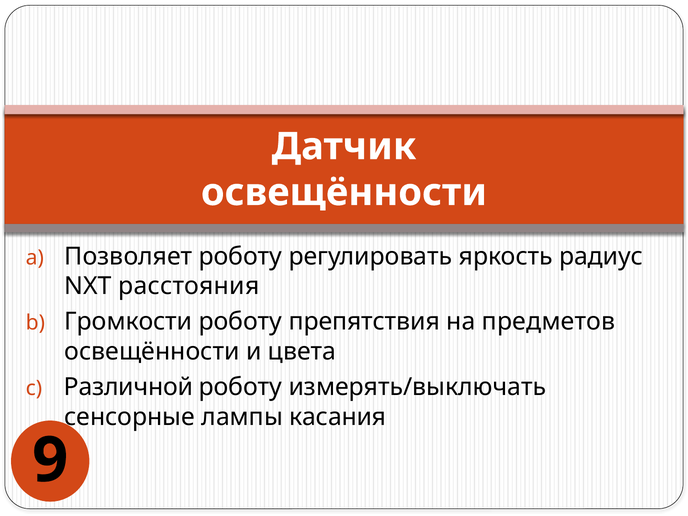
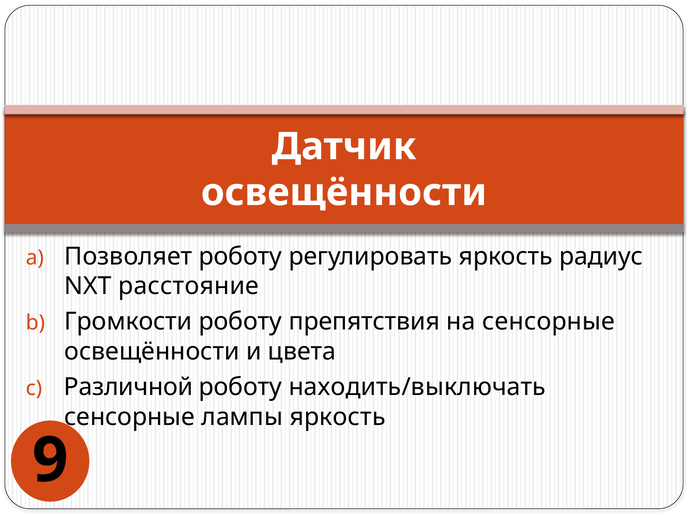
расстояния: расстояния -> расстояние
на предметов: предметов -> сенсорные
измерять/выключать: измерять/выключать -> находить/выключать
лампы касания: касания -> яркость
